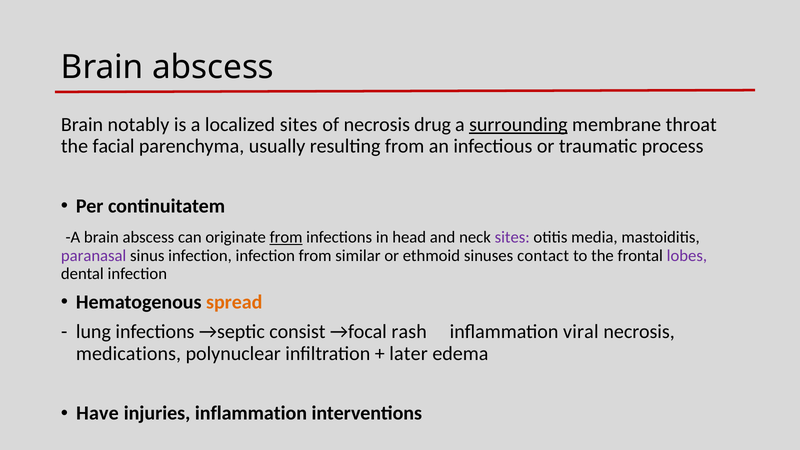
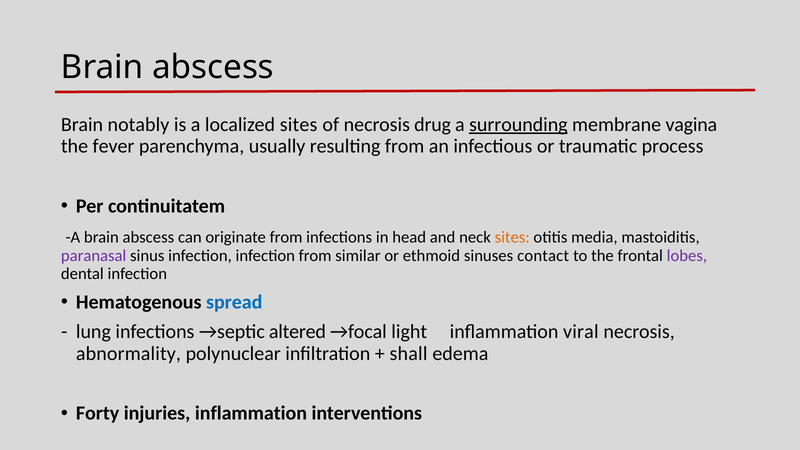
throat: throat -> vagina
facial: facial -> fever
from at (286, 237) underline: present -> none
sites at (512, 237) colour: purple -> orange
spread colour: orange -> blue
consist: consist -> altered
rash: rash -> light
medications: medications -> abnormality
later: later -> shall
Have: Have -> Forty
